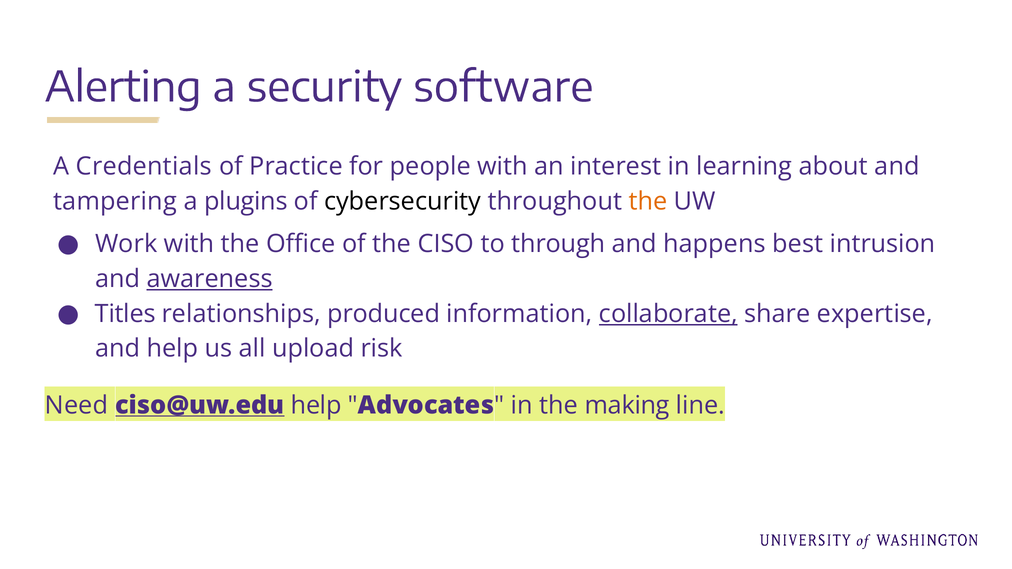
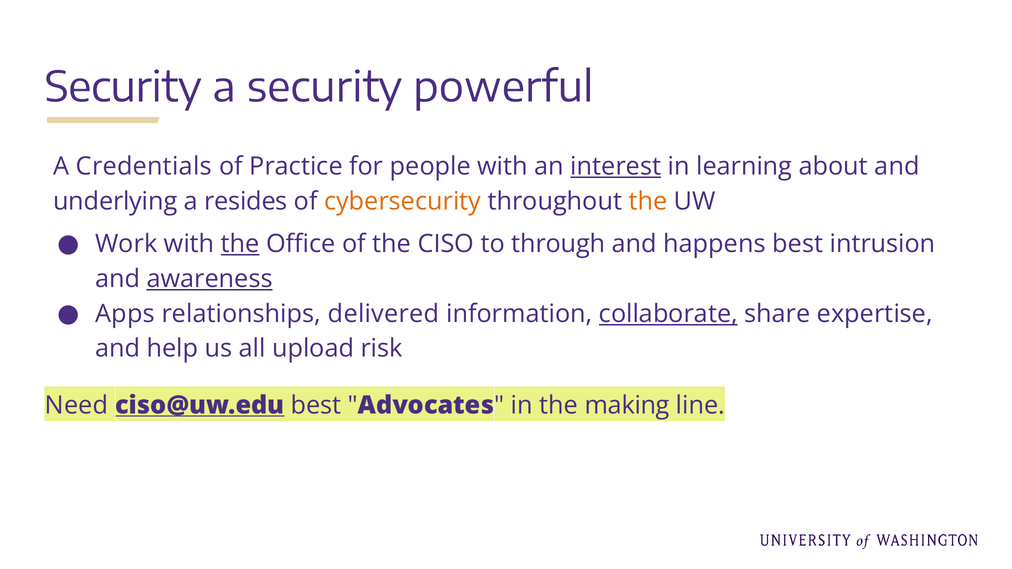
Alerting at (123, 88): Alerting -> Security
software: software -> powerful
interest underline: none -> present
tampering: tampering -> underlying
plugins: plugins -> resides
cybersecurity colour: black -> orange
the at (240, 244) underline: none -> present
Titles: Titles -> Apps
produced: produced -> delivered
ciso@uw.edu help: help -> best
